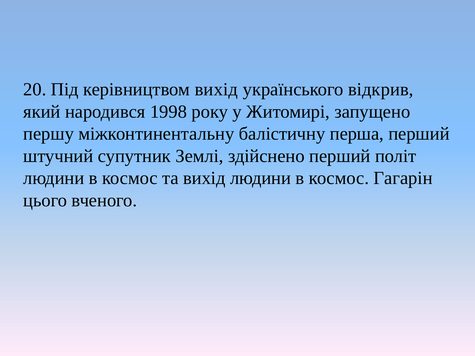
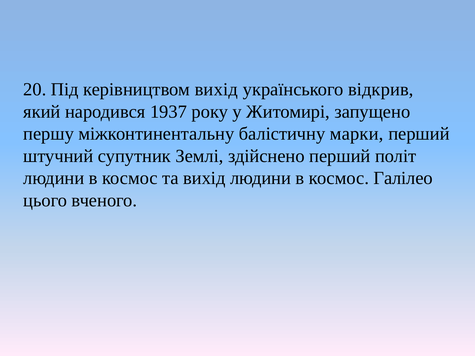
1998: 1998 -> 1937
перша: перша -> марки
Гагарін: Гагарін -> Галілео
